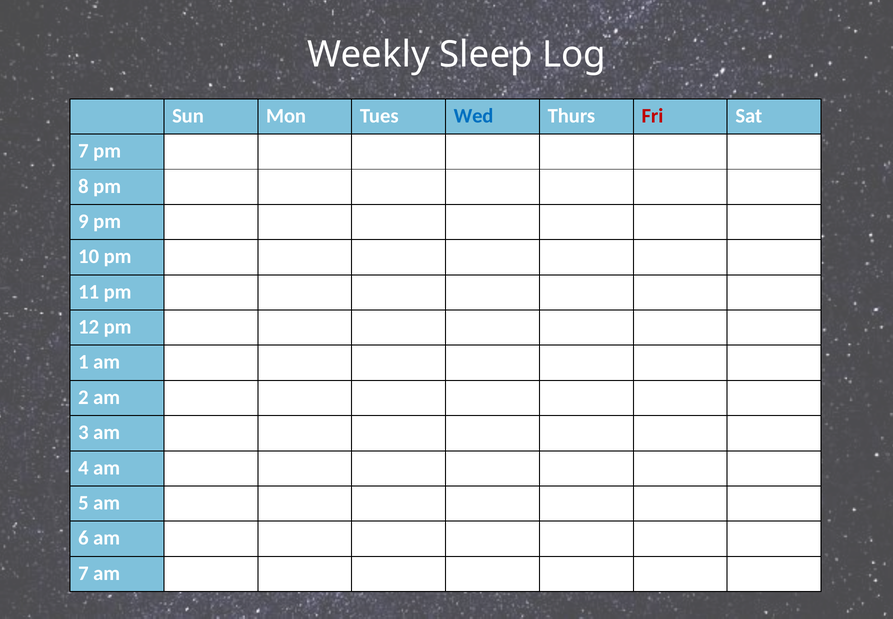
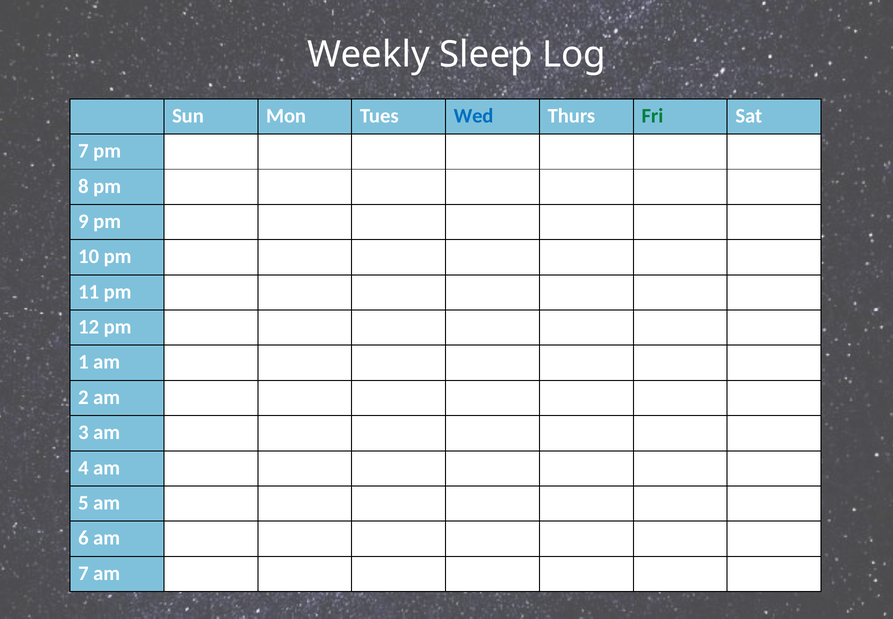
Fri colour: red -> green
